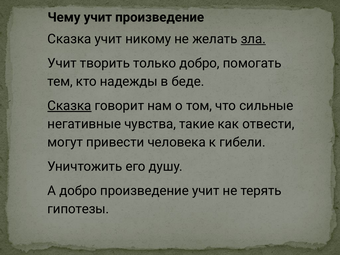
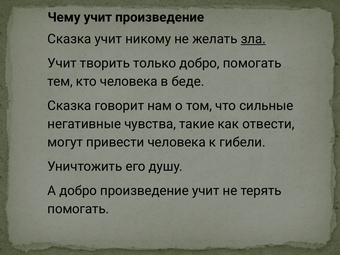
кто надежды: надежды -> человека
Сказка at (69, 106) underline: present -> none
гипотезы at (78, 209): гипотезы -> помогать
